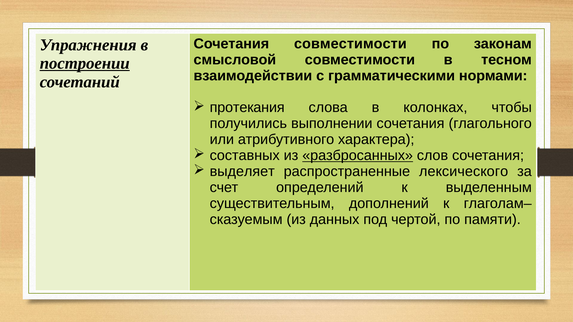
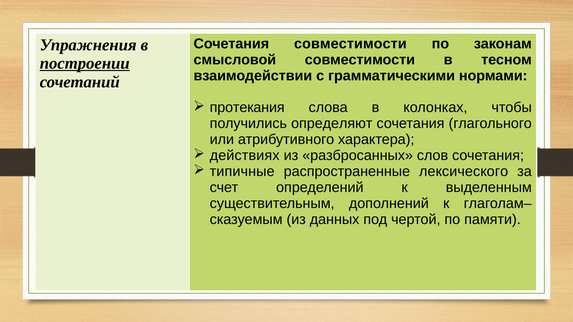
выполнении: выполнении -> определяют
составных: составных -> действиях
разбросанных underline: present -> none
выделяет: выделяет -> типичные
